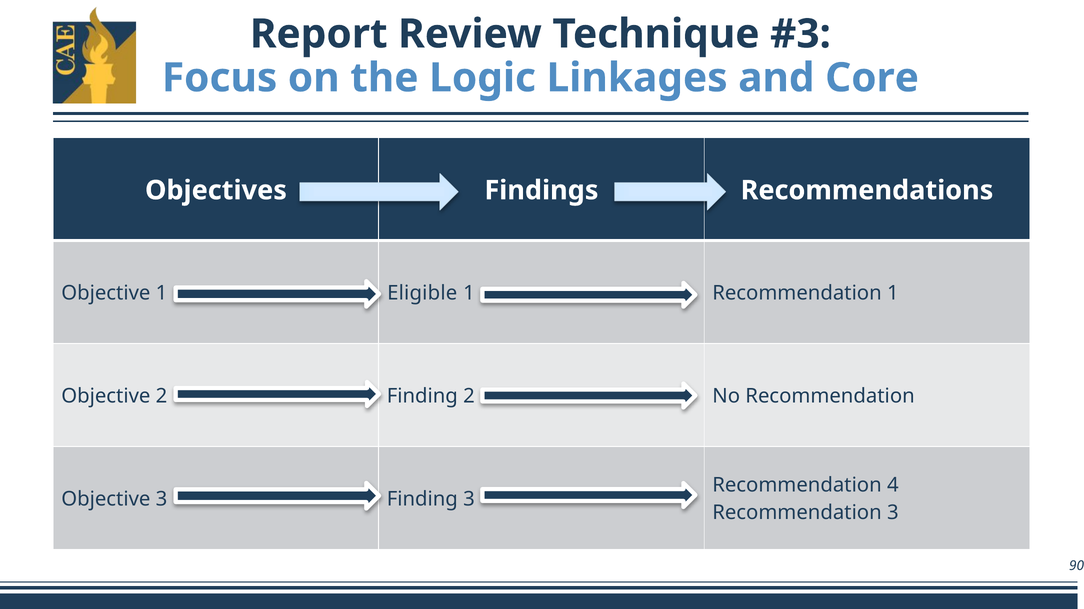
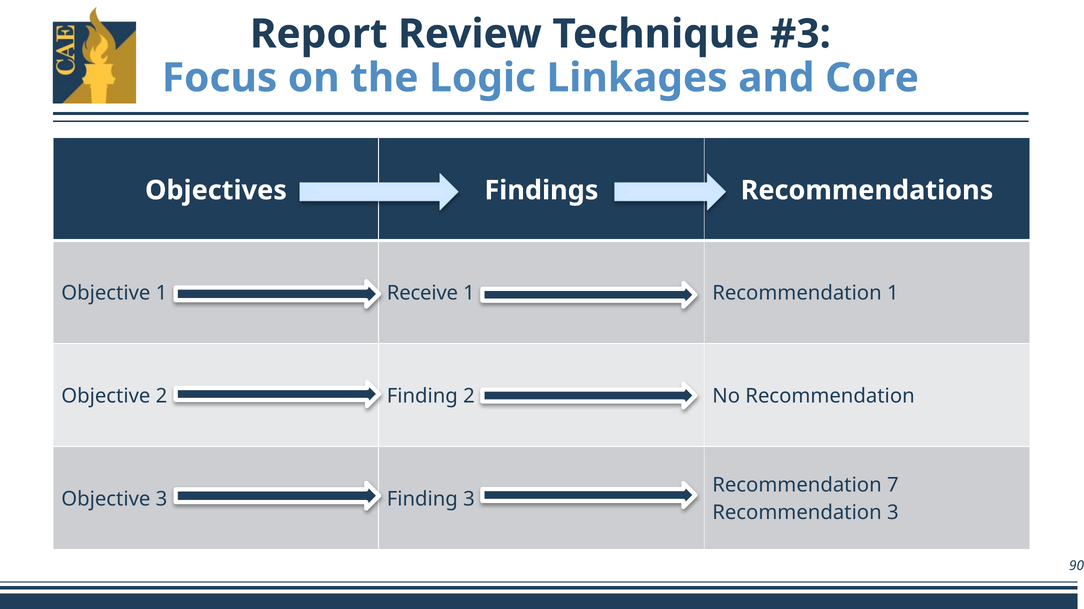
Eligible: Eligible -> Receive
4: 4 -> 7
